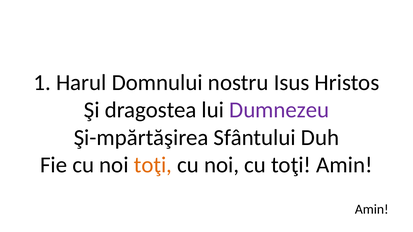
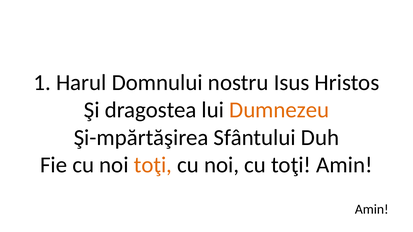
Dumnezeu colour: purple -> orange
